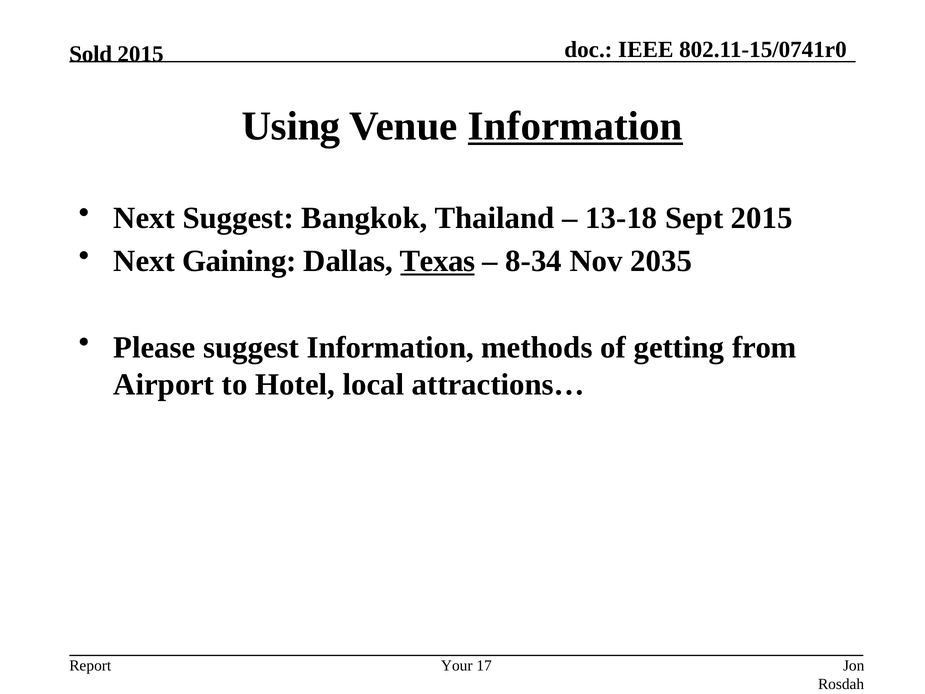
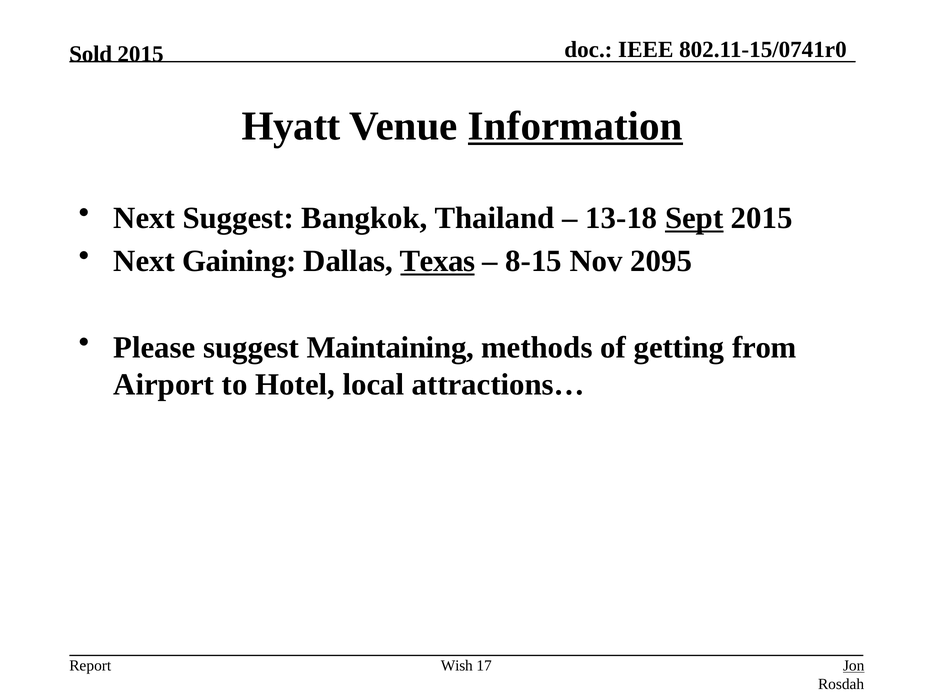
Using: Using -> Hyatt
Sept underline: none -> present
8-34: 8-34 -> 8-15
2035: 2035 -> 2095
suggest Information: Information -> Maintaining
Your: Your -> Wish
Jon underline: none -> present
